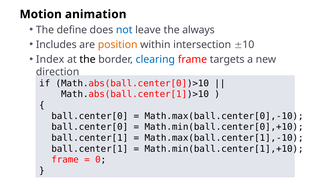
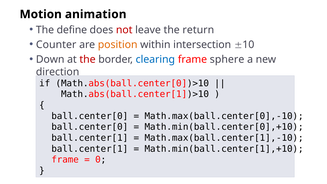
not colour: blue -> red
always: always -> return
Includes: Includes -> Counter
Index: Index -> Down
the at (88, 59) colour: black -> red
targets: targets -> sphere
